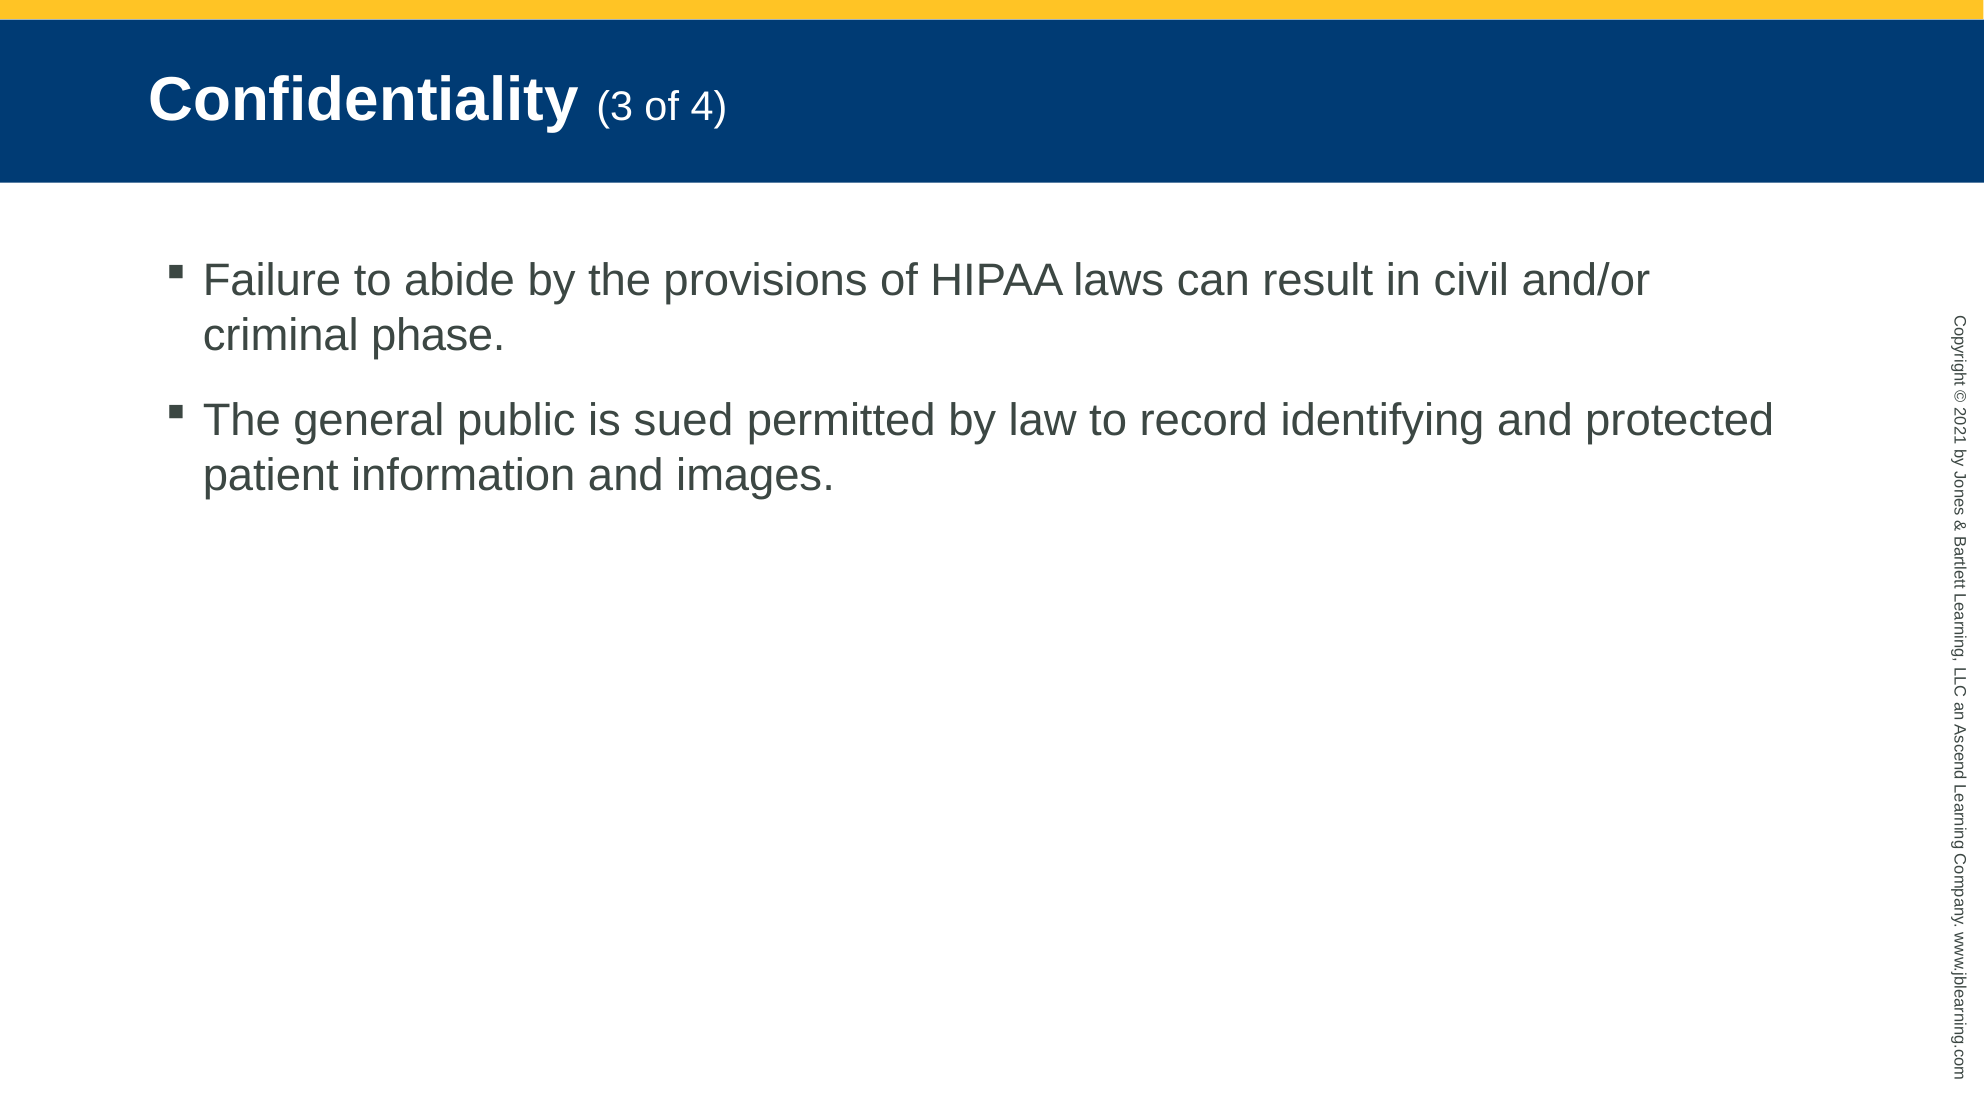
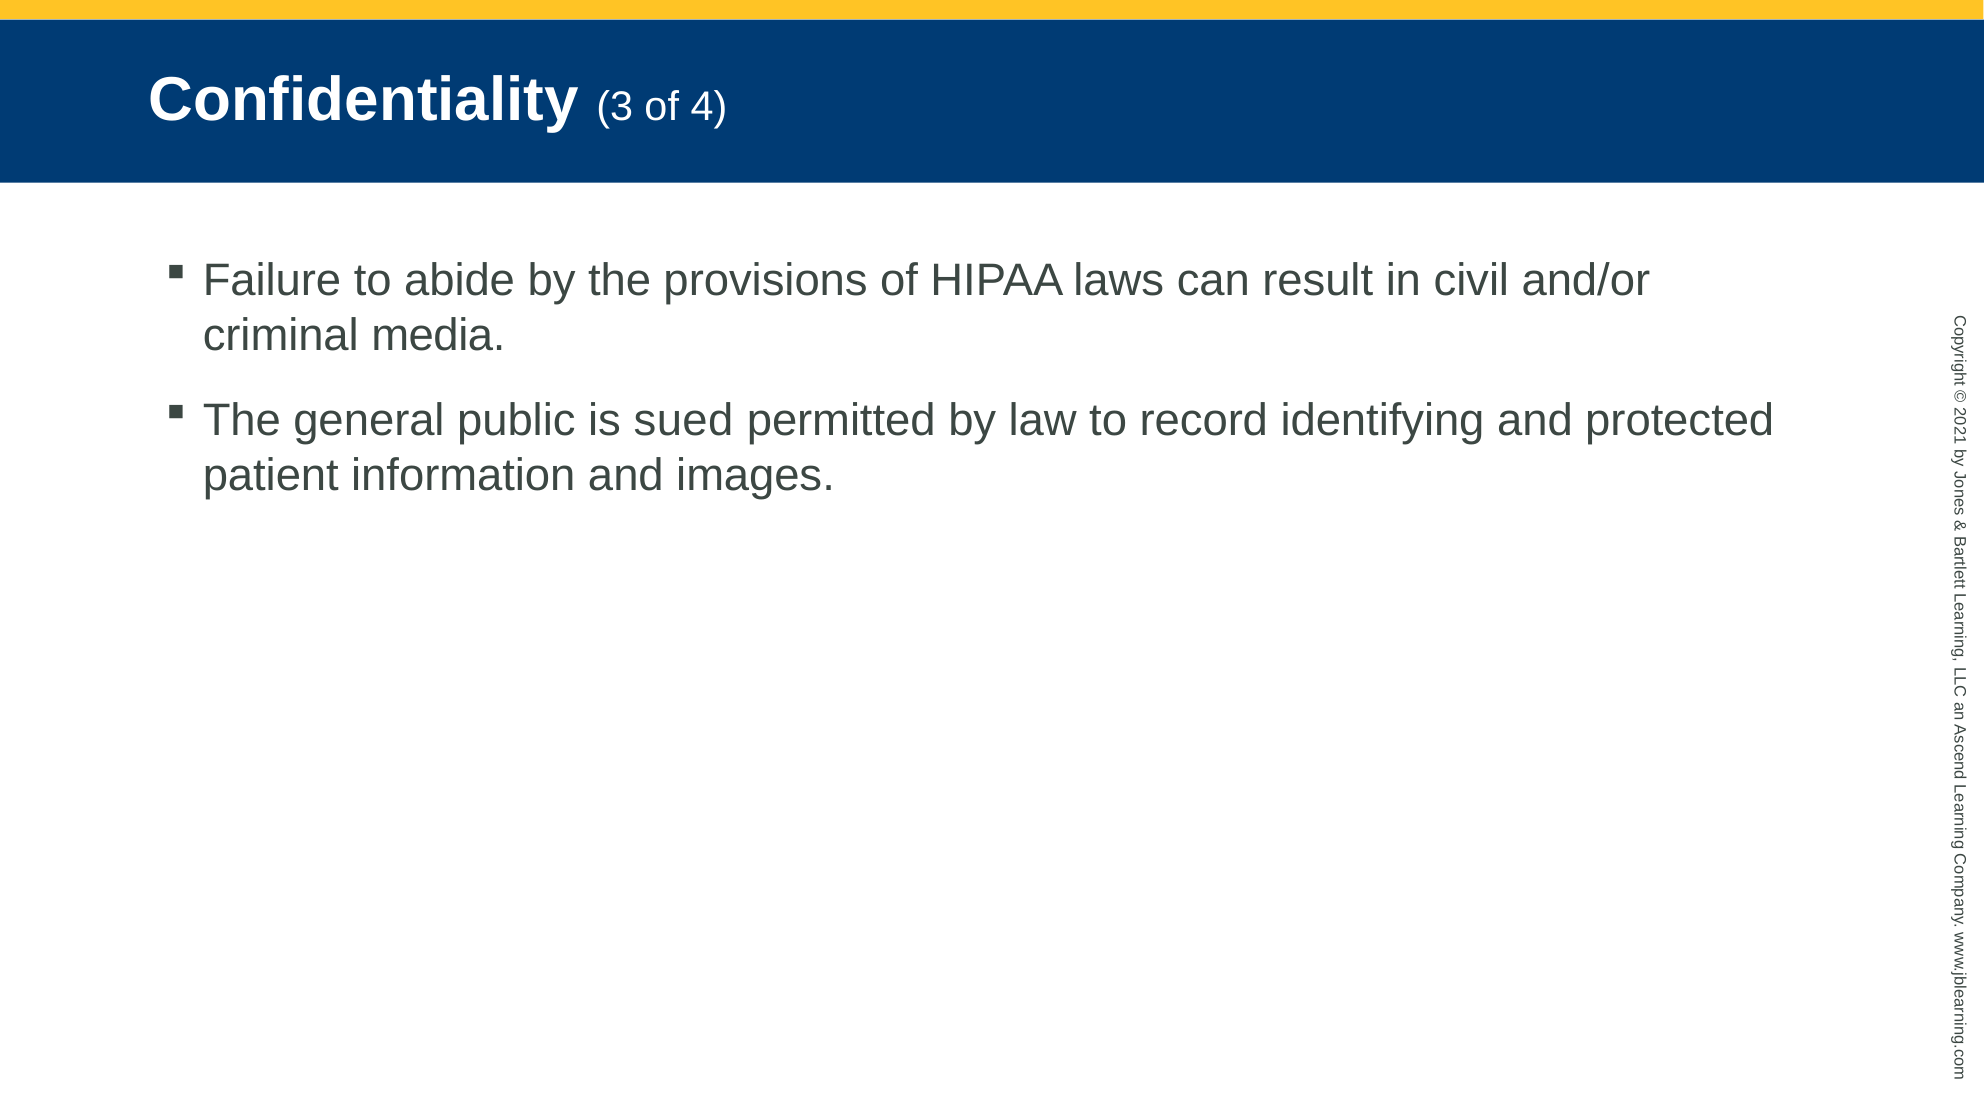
phase: phase -> media
